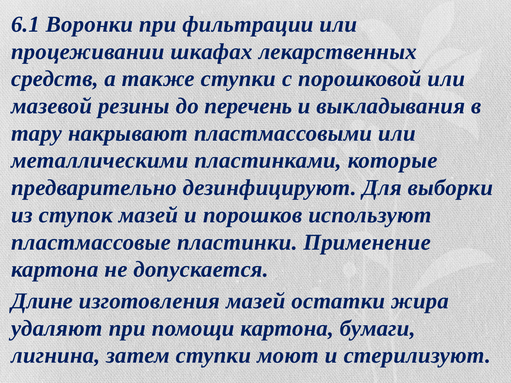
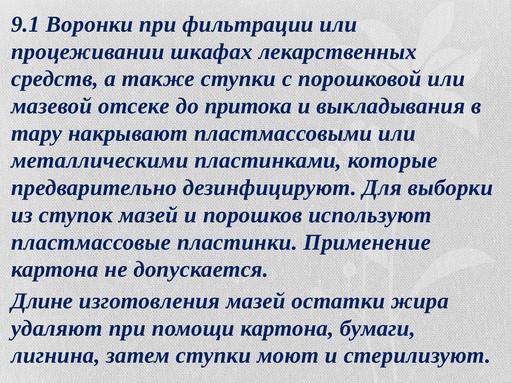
6.1: 6.1 -> 9.1
резины: резины -> отсеке
перечень: перечень -> притока
